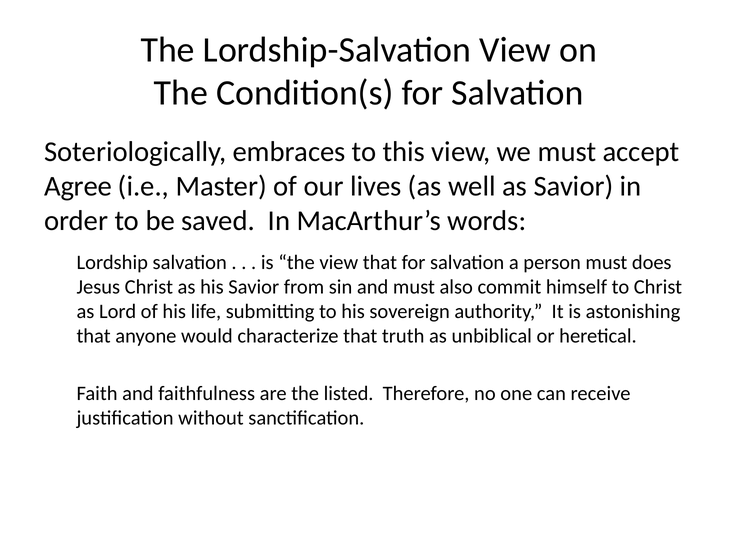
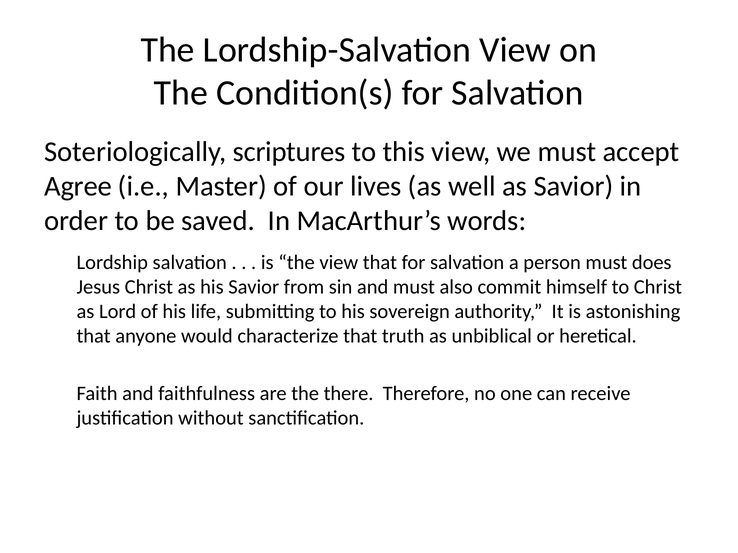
embraces: embraces -> scriptures
listed: listed -> there
